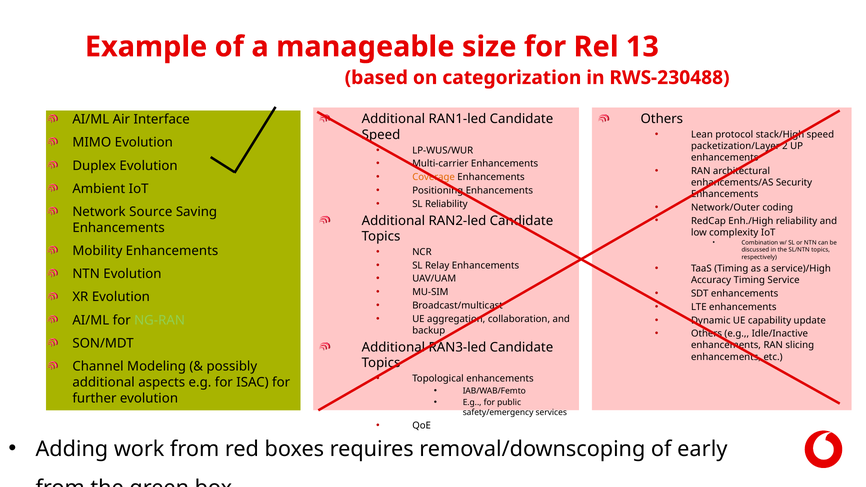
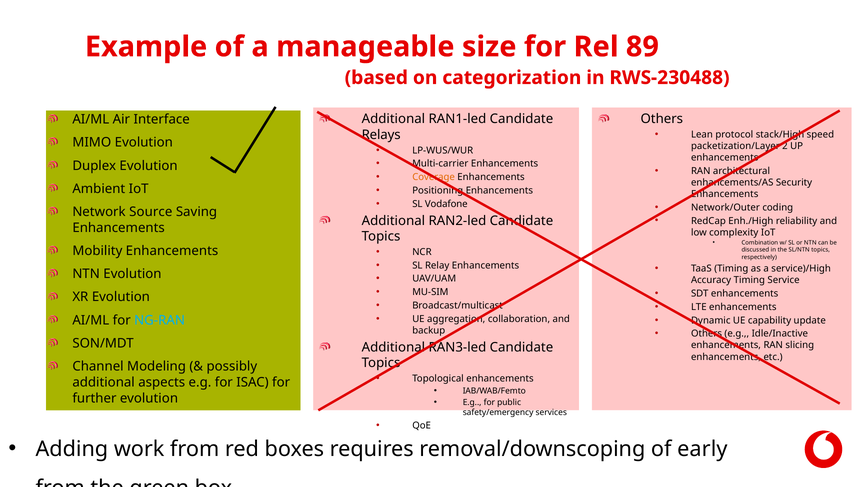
13: 13 -> 89
Speed at (381, 135): Speed -> Relays
SL Reliability: Reliability -> Vodafone
NG-RAN colour: light green -> light blue
